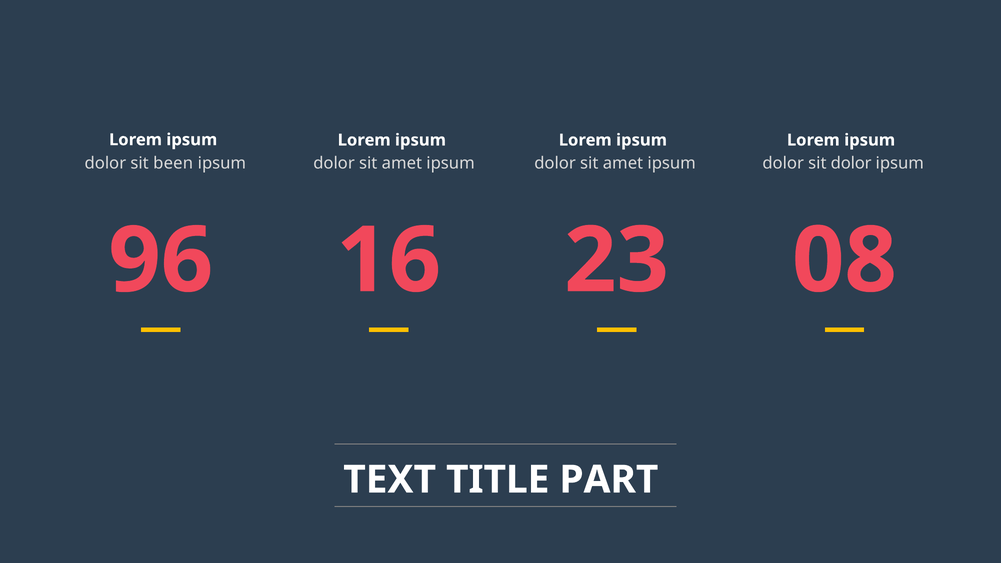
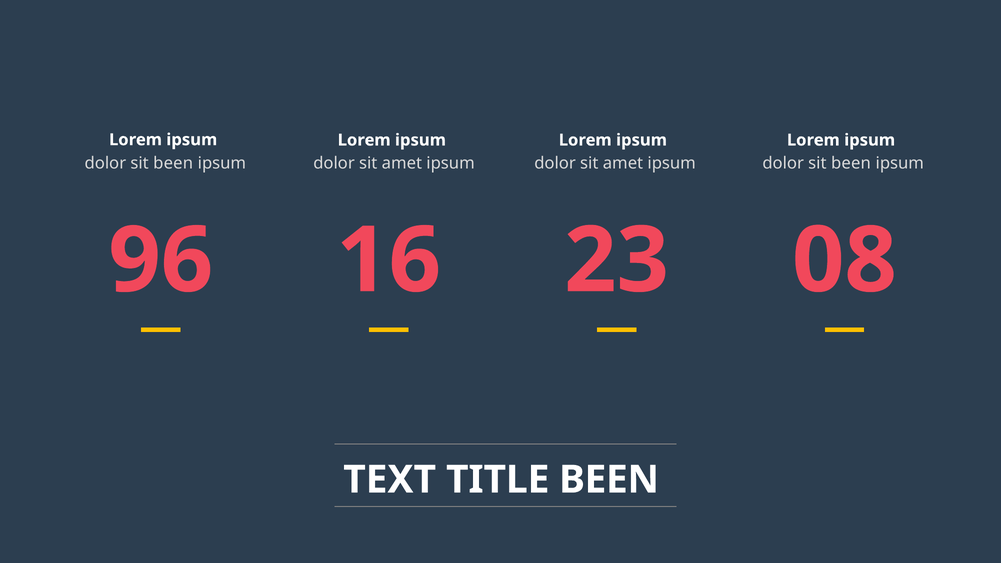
dolor at (851, 163): dolor -> been
TITLE PART: PART -> BEEN
